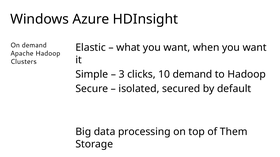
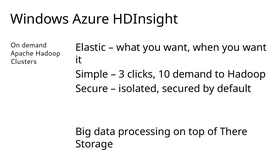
Them: Them -> There
